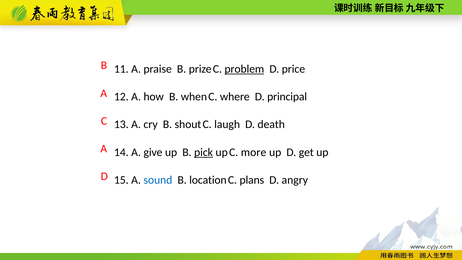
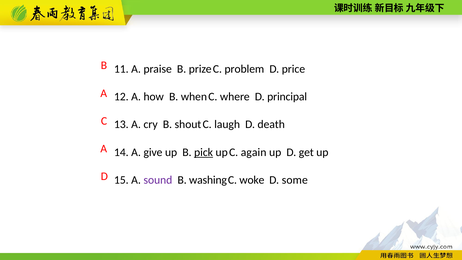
problem underline: present -> none
more: more -> again
sound colour: blue -> purple
location: location -> washing
plans: plans -> woke
angry: angry -> some
